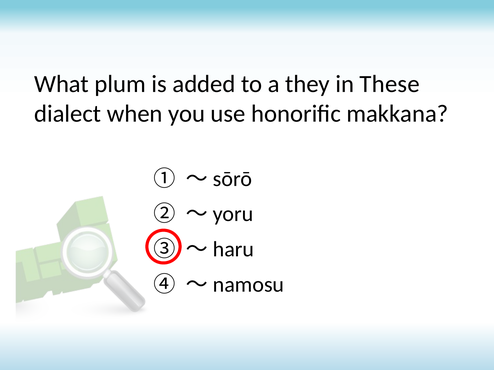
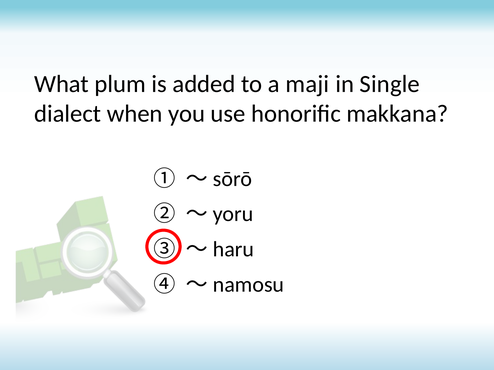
they: they -> maji
These: These -> Single
